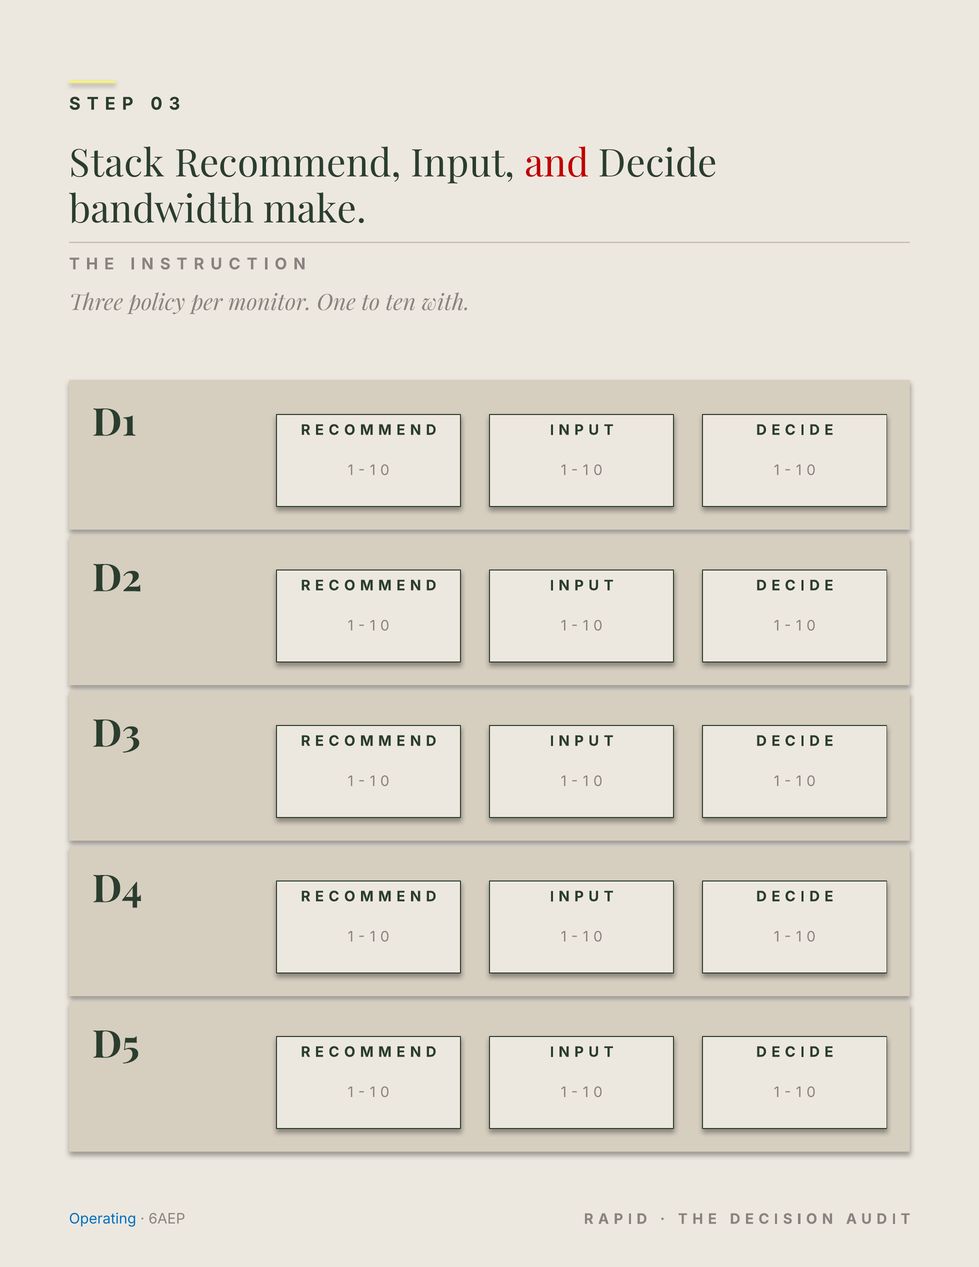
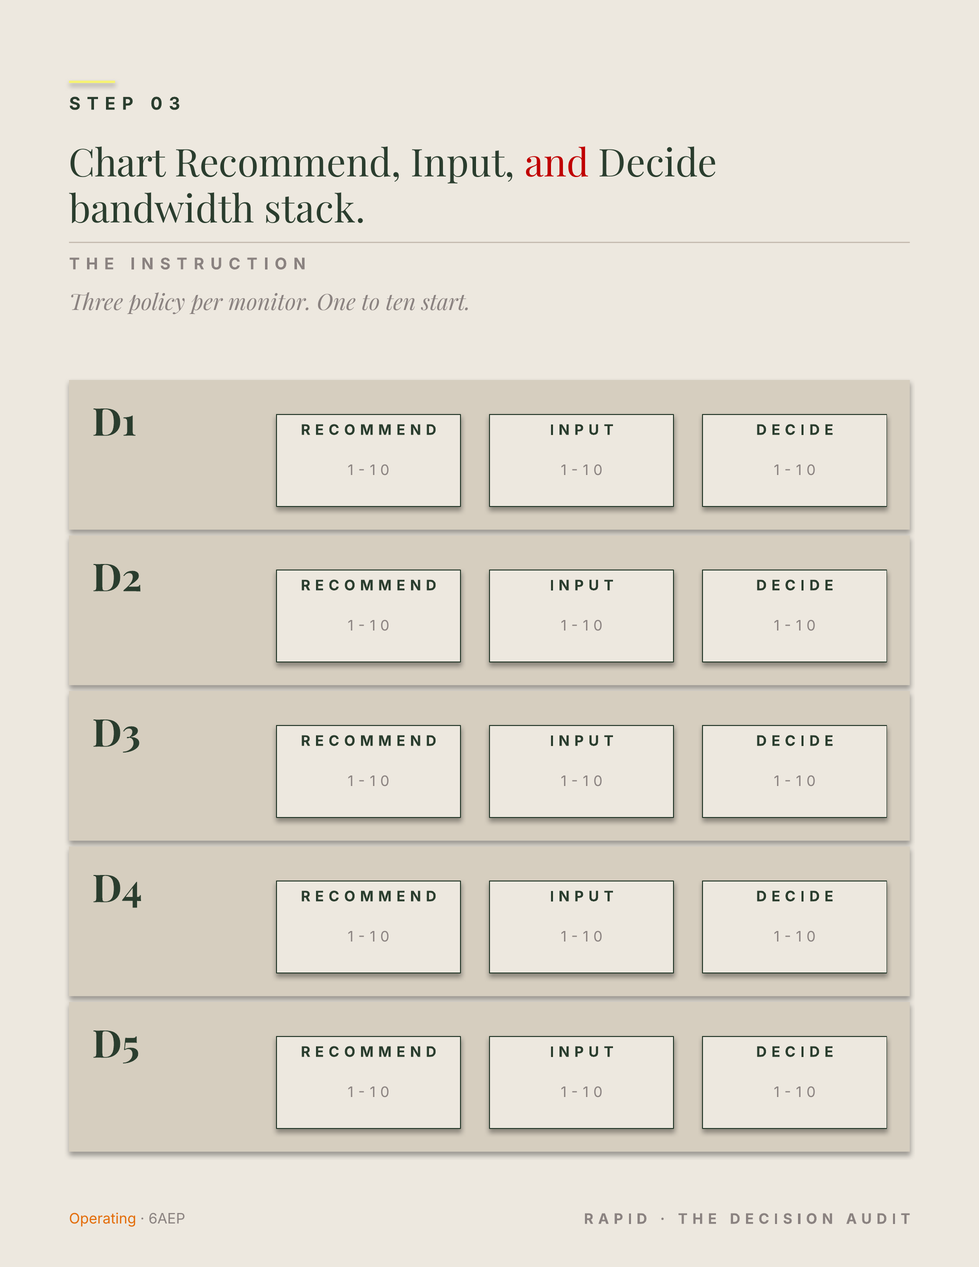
Stack: Stack -> Chart
make: make -> stack
with: with -> start
Operating colour: blue -> orange
